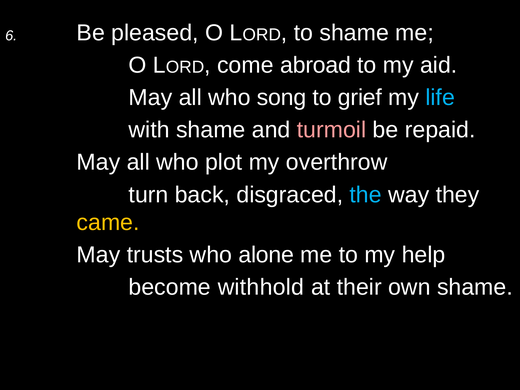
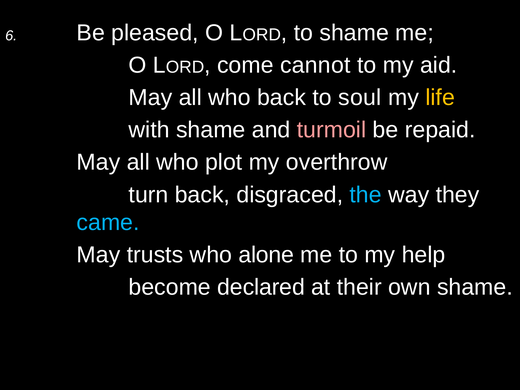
abroad: abroad -> cannot
who song: song -> back
grief: grief -> soul
life colour: light blue -> yellow
came colour: yellow -> light blue
withhold: withhold -> declared
